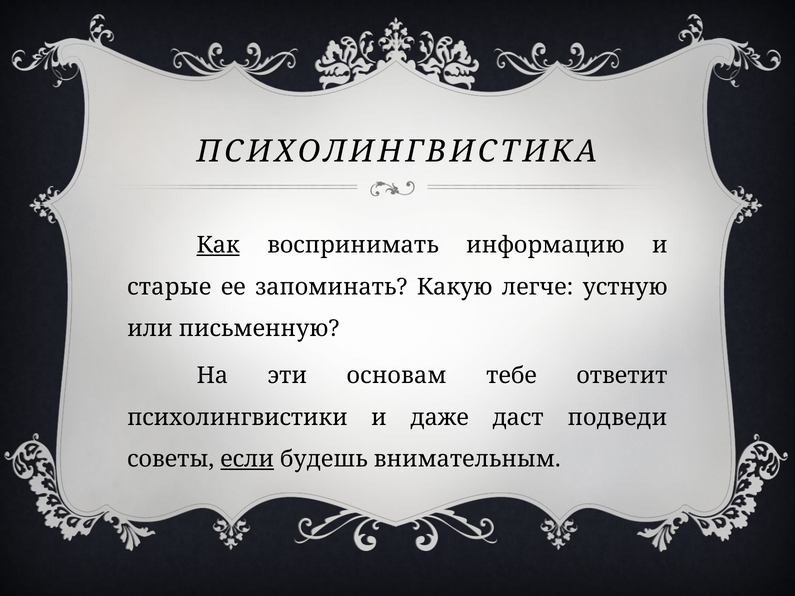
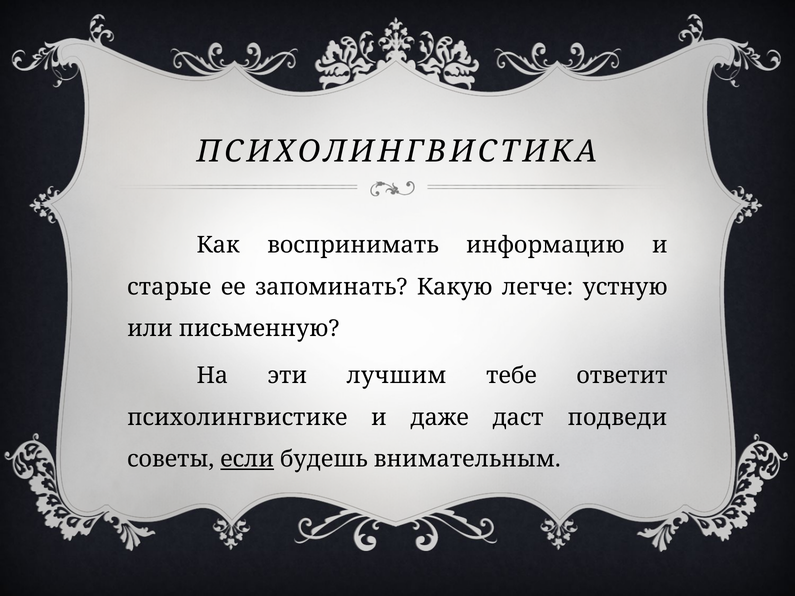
Как underline: present -> none
основам: основам -> лучшим
психолингвистики: психолингвистики -> психолингвистике
